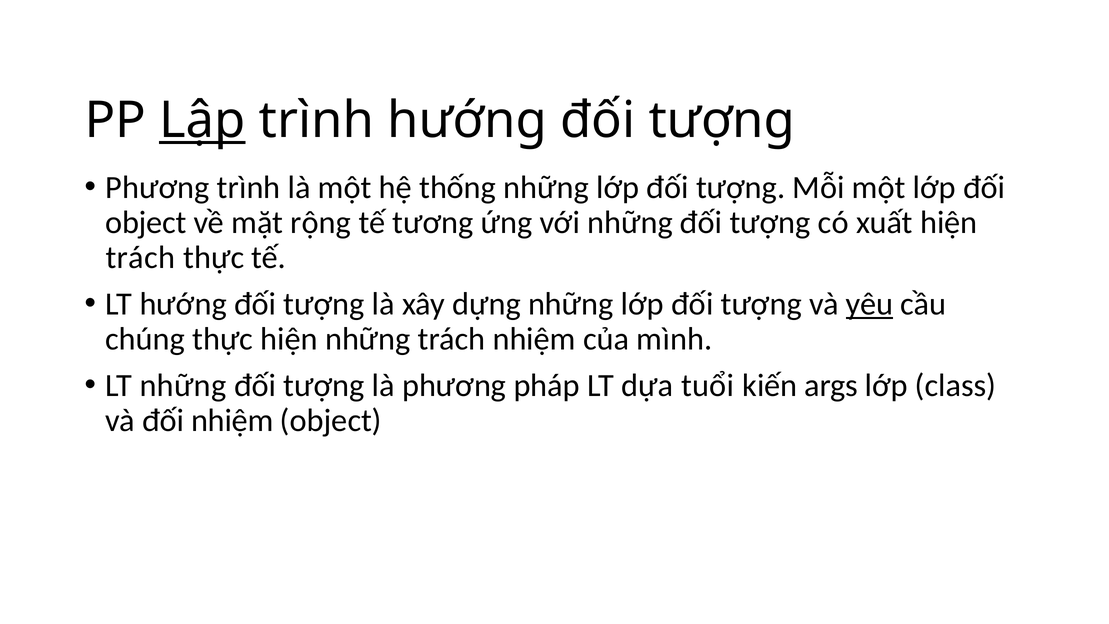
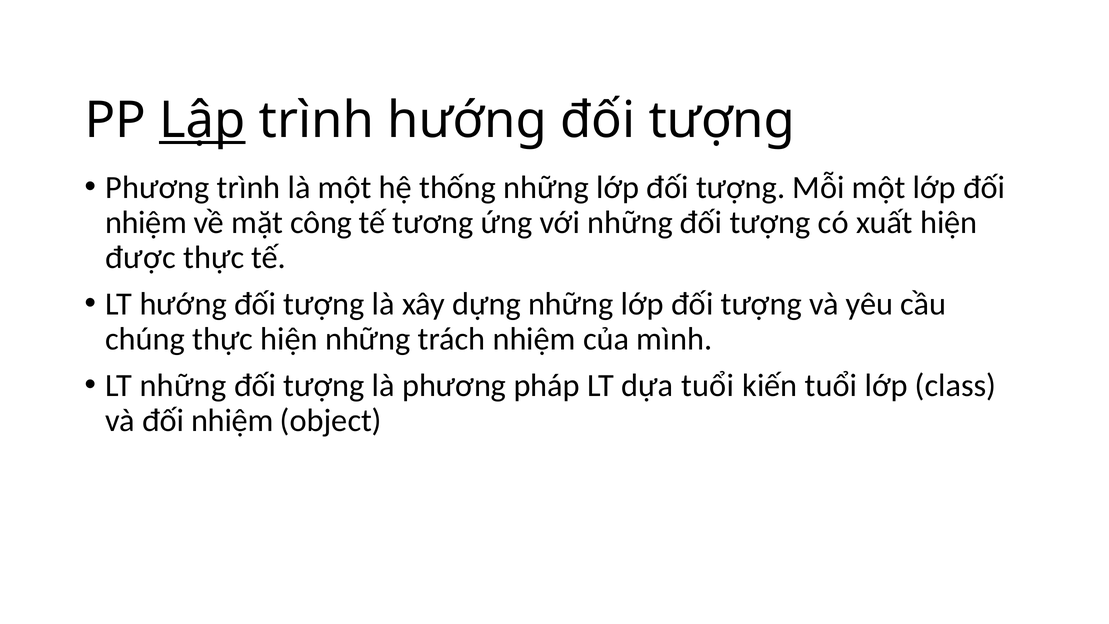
object at (146, 222): object -> nhiệm
rộng: rộng -> công
trách at (140, 257): trách -> được
yêu underline: present -> none
kiến args: args -> tuổi
